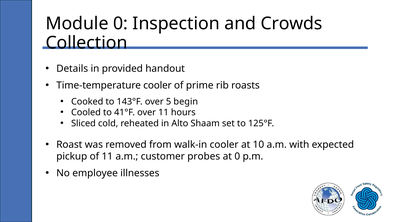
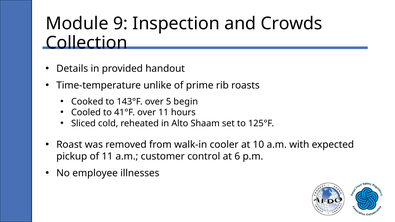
Module 0: 0 -> 9
Time-temperature cooler: cooler -> unlike
probes: probes -> control
at 0: 0 -> 6
